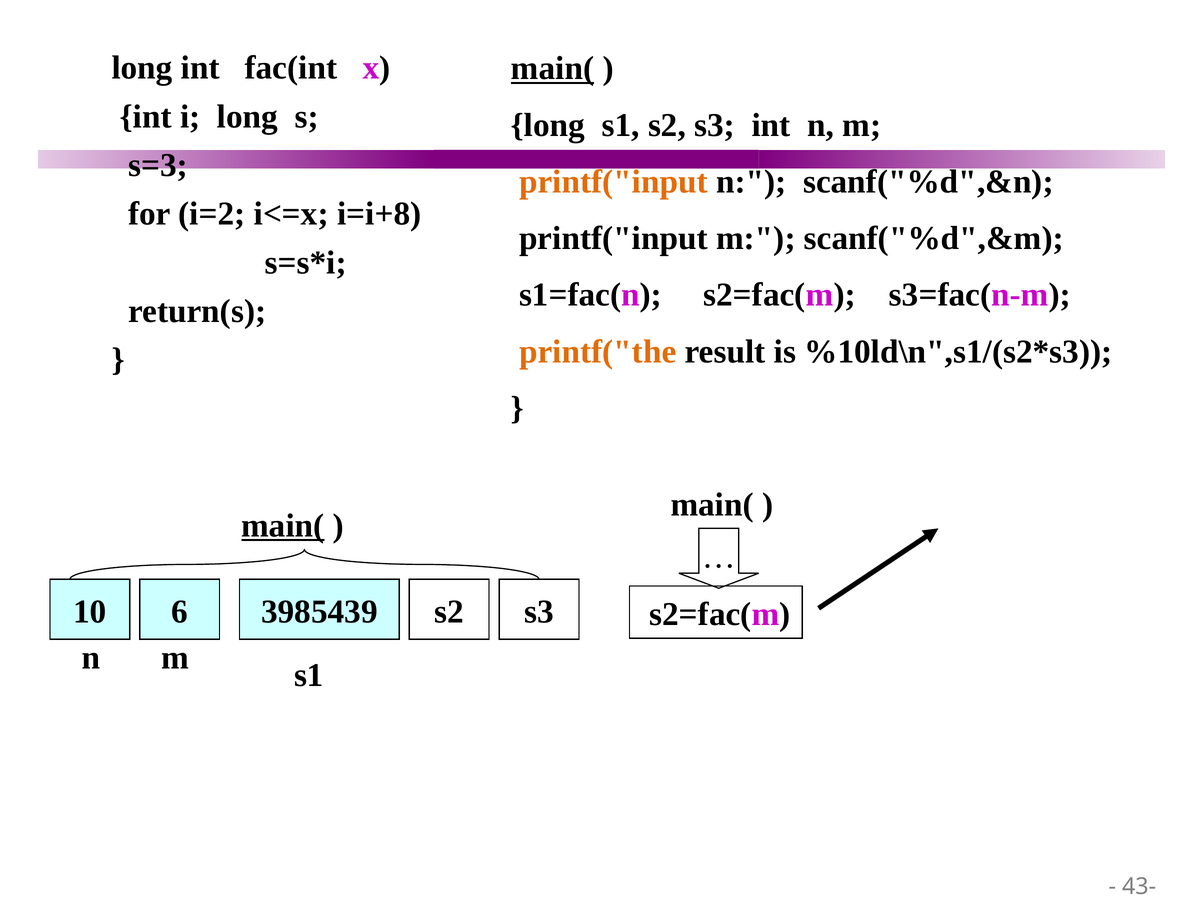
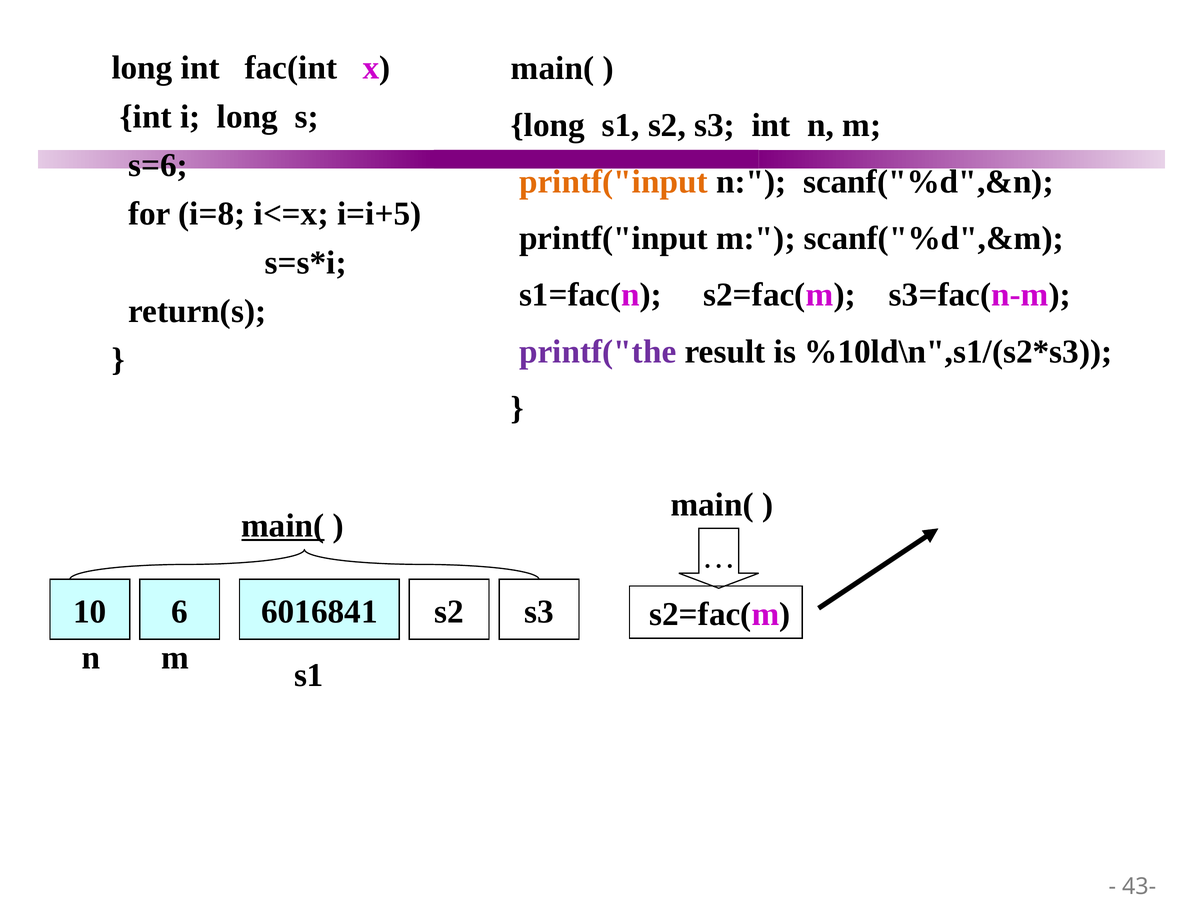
main( at (553, 68) underline: present -> none
s=3: s=3 -> s=6
i=2: i=2 -> i=8
i=i+8: i=i+8 -> i=i+5
printf("the colour: orange -> purple
3985439: 3985439 -> 6016841
